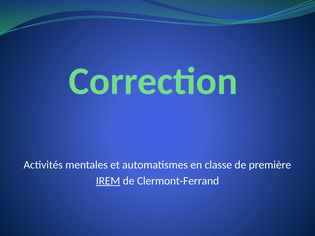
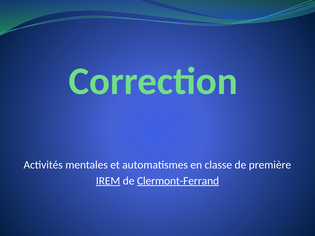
Clermont-Ferrand underline: none -> present
